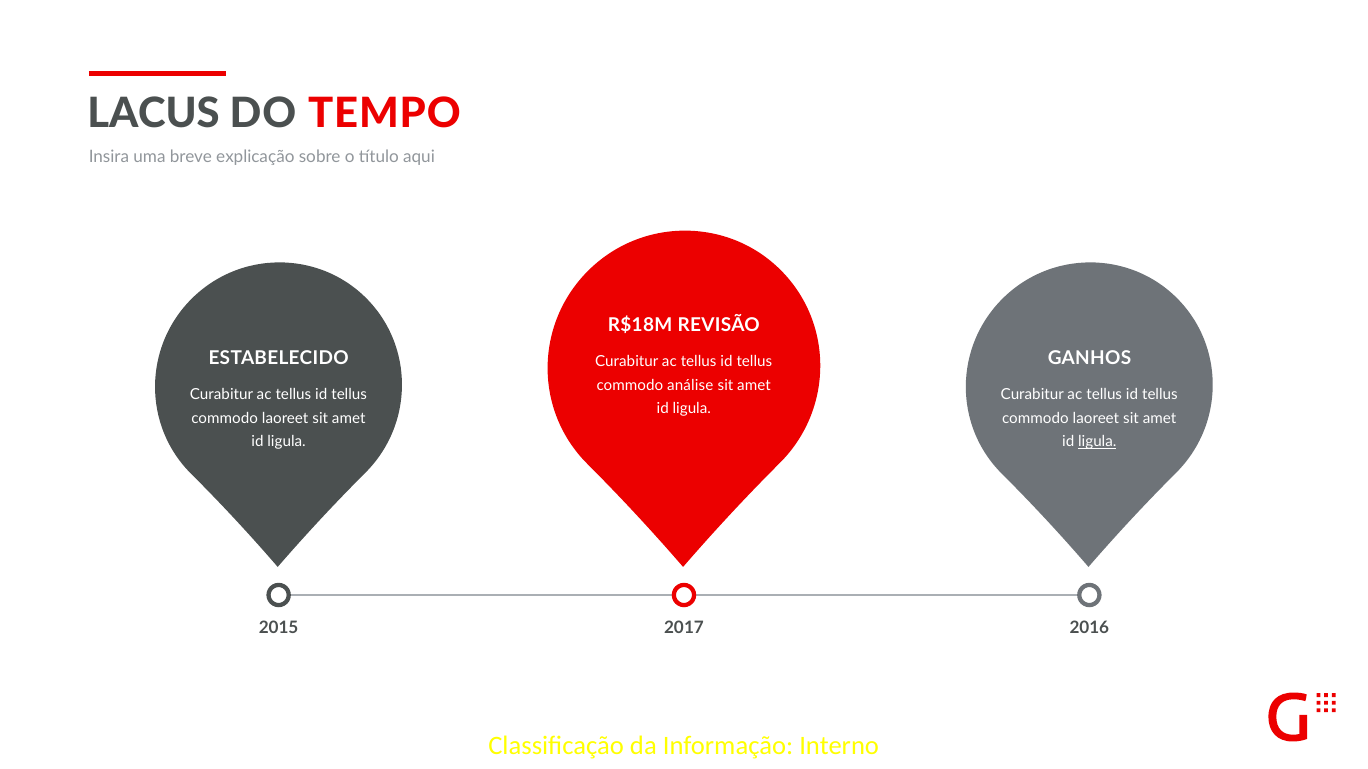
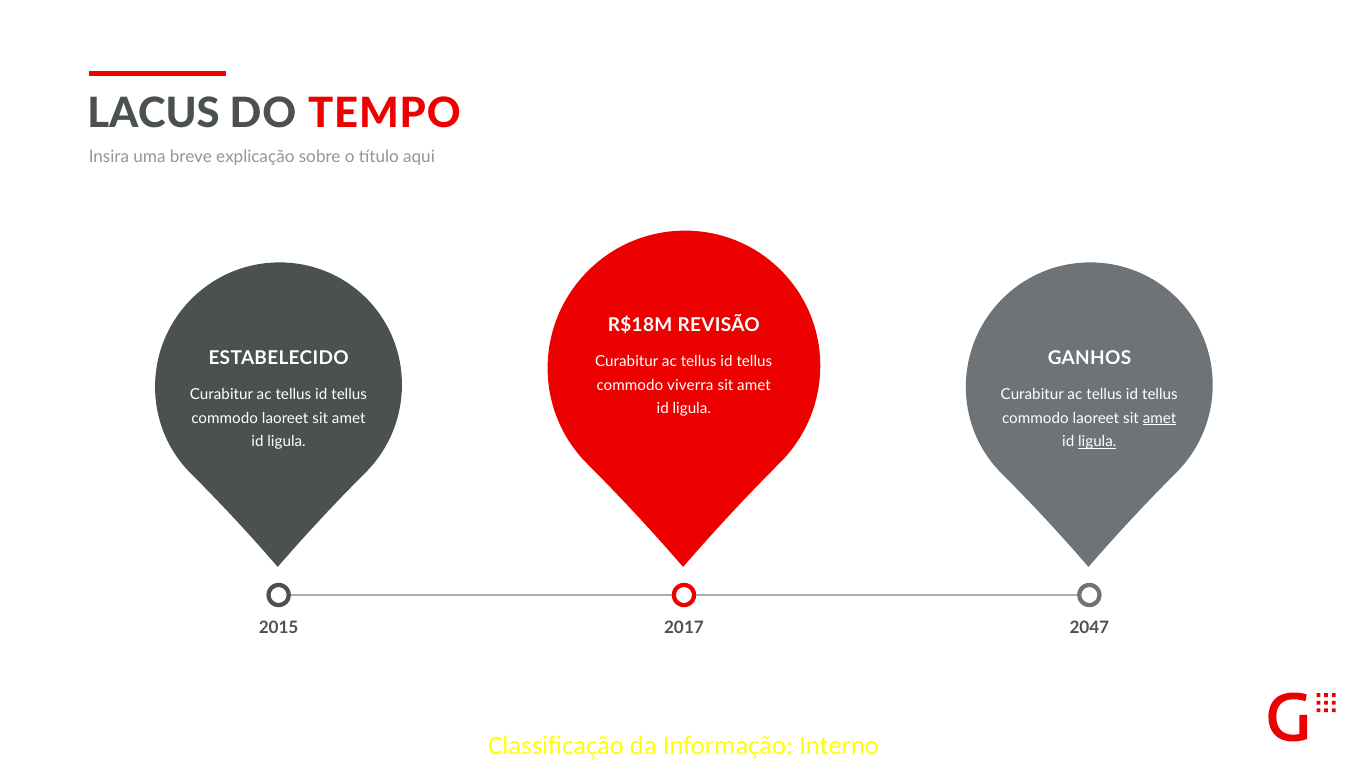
análise: análise -> viverra
amet at (1160, 419) underline: none -> present
2016: 2016 -> 2047
